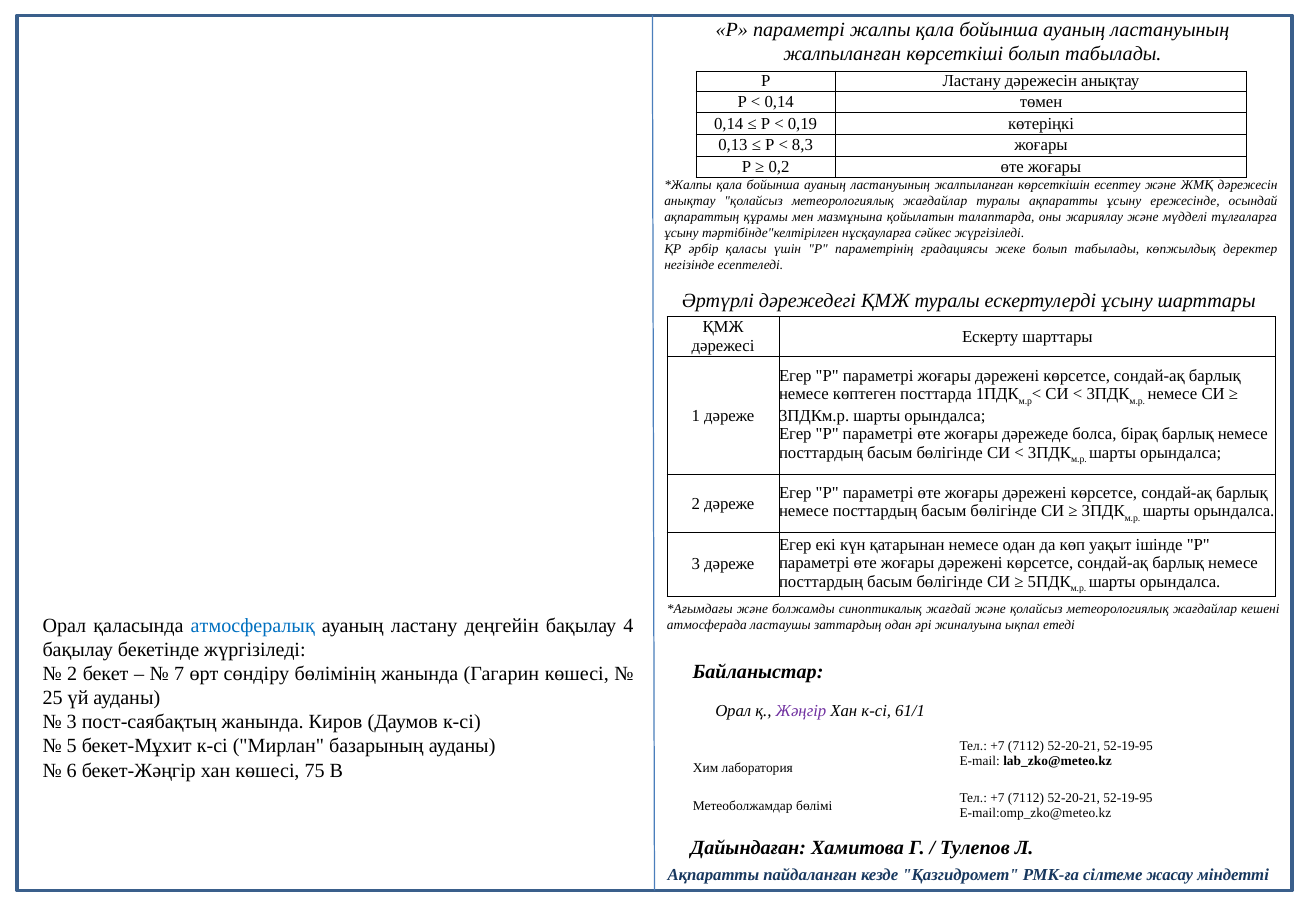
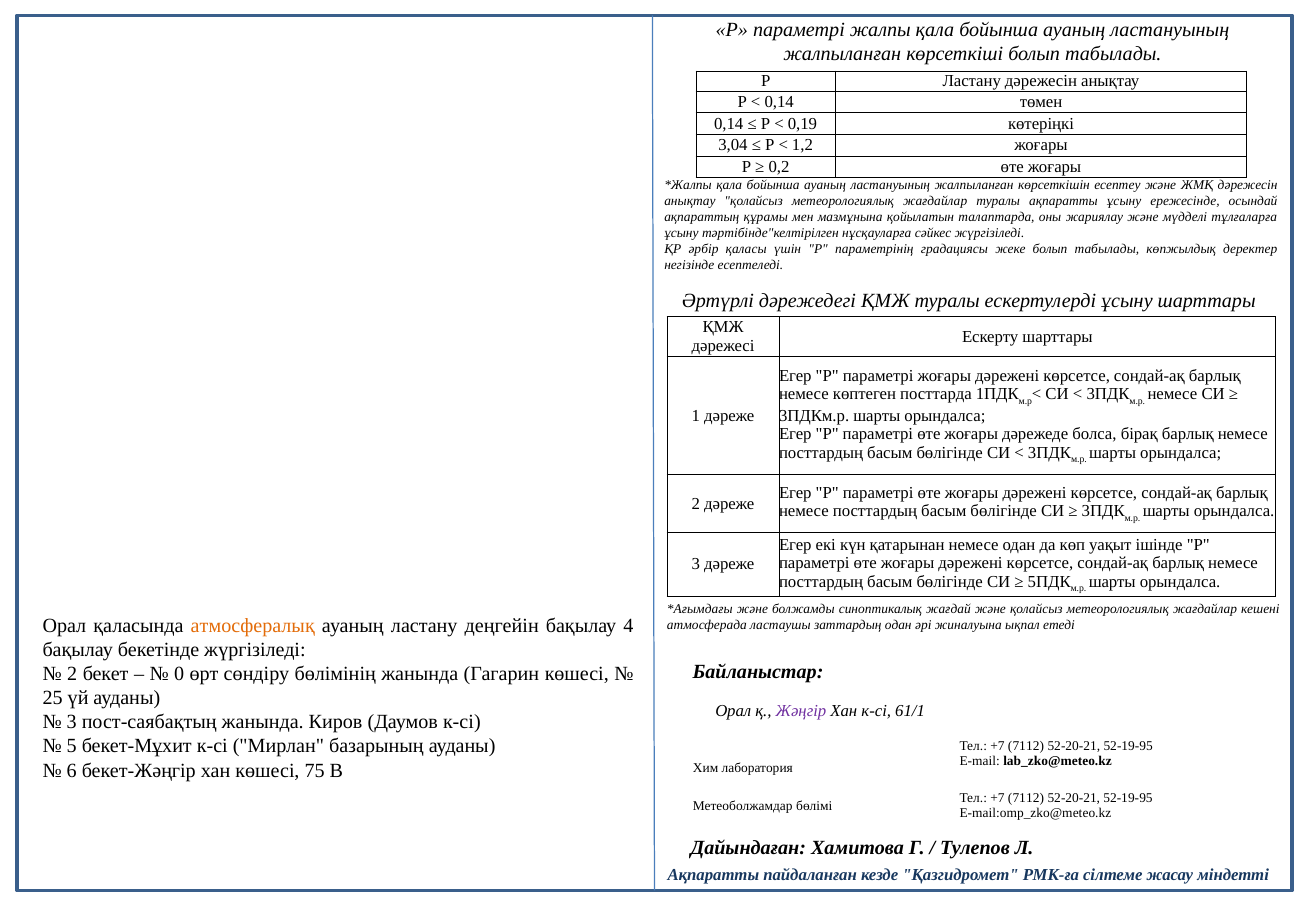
0,13: 0,13 -> 3,04
8,3: 8,3 -> 1,2
атмосфералық colour: blue -> orange
7: 7 -> 0
